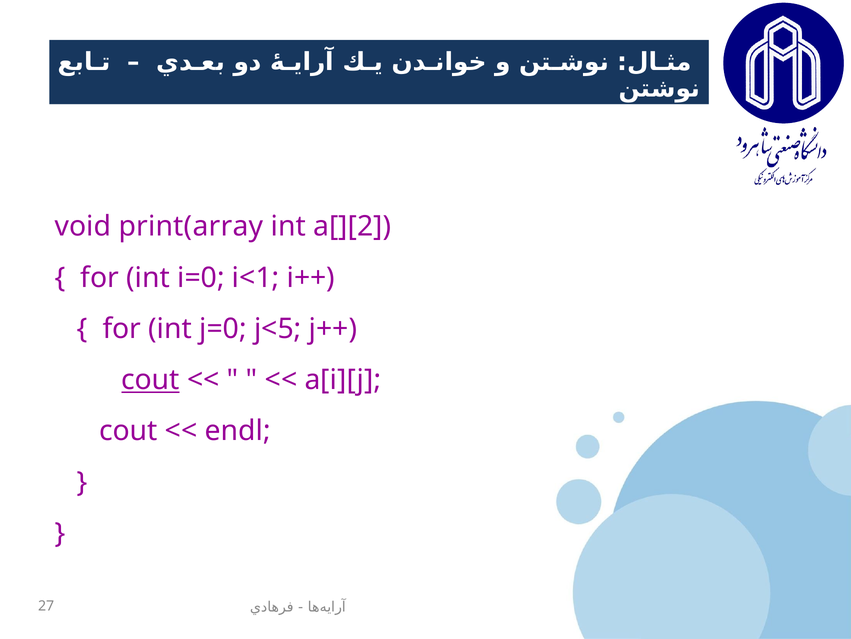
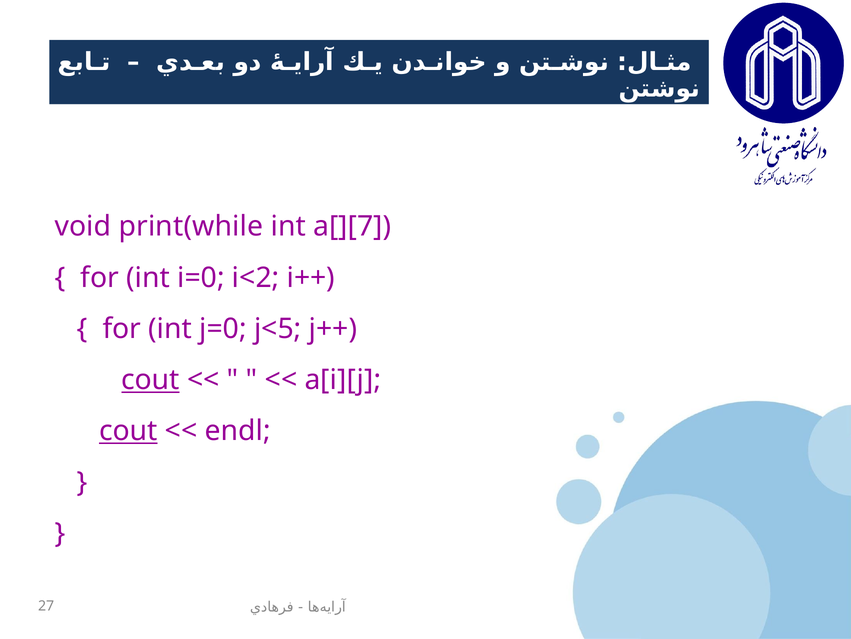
print(array: print(array -> print(while
a[][2: a[][2 -> a[][7
i<1: i<1 -> i<2
cout at (128, 431) underline: none -> present
